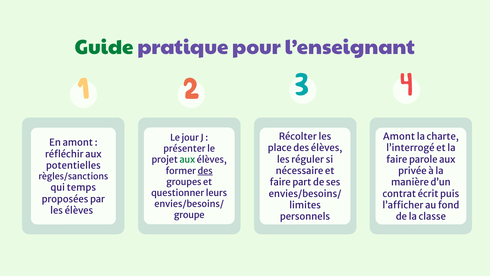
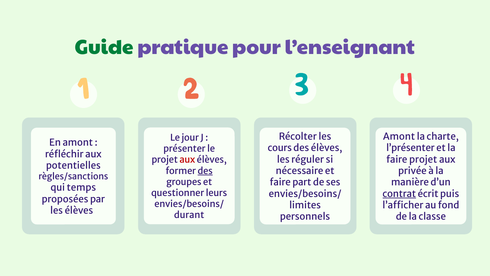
place: place -> cours
l’interrogé: l’interrogé -> l’présenter
faire parole: parole -> projet
aux at (187, 160) colour: green -> red
contrat underline: none -> present
groupe: groupe -> durant
